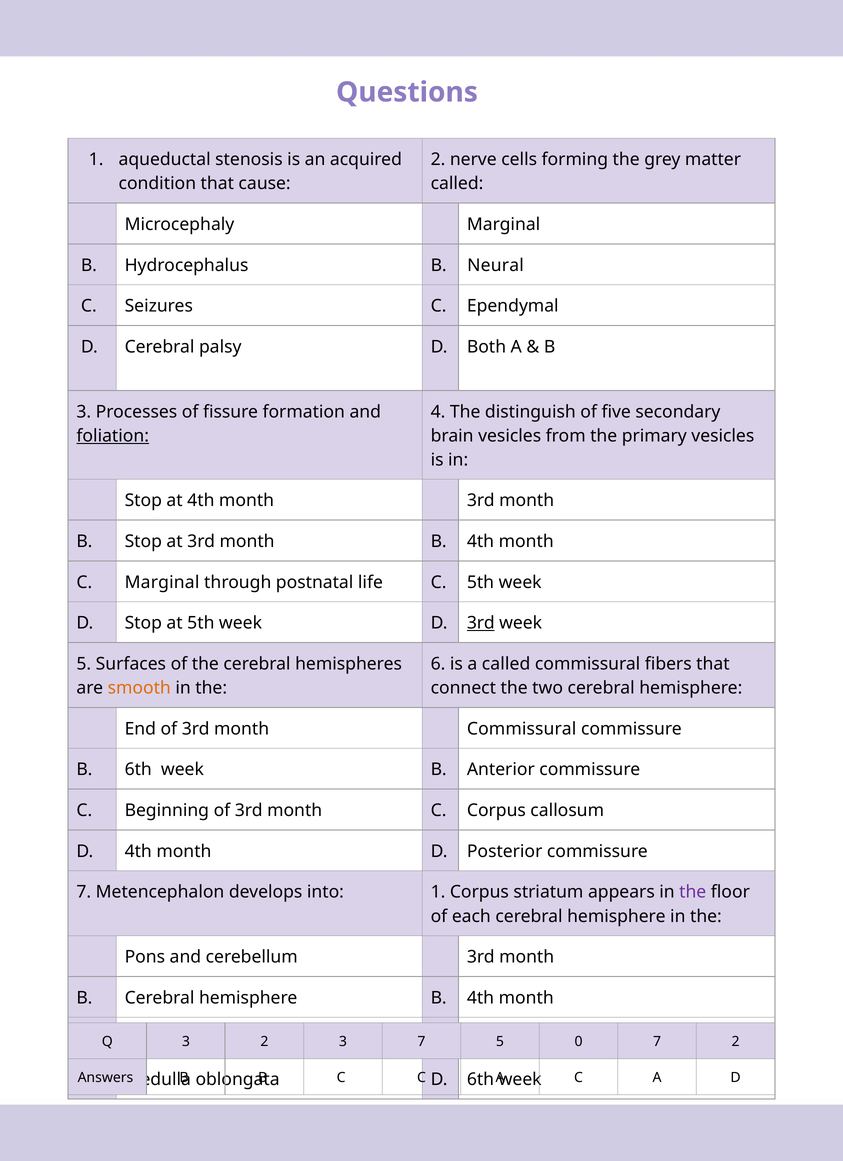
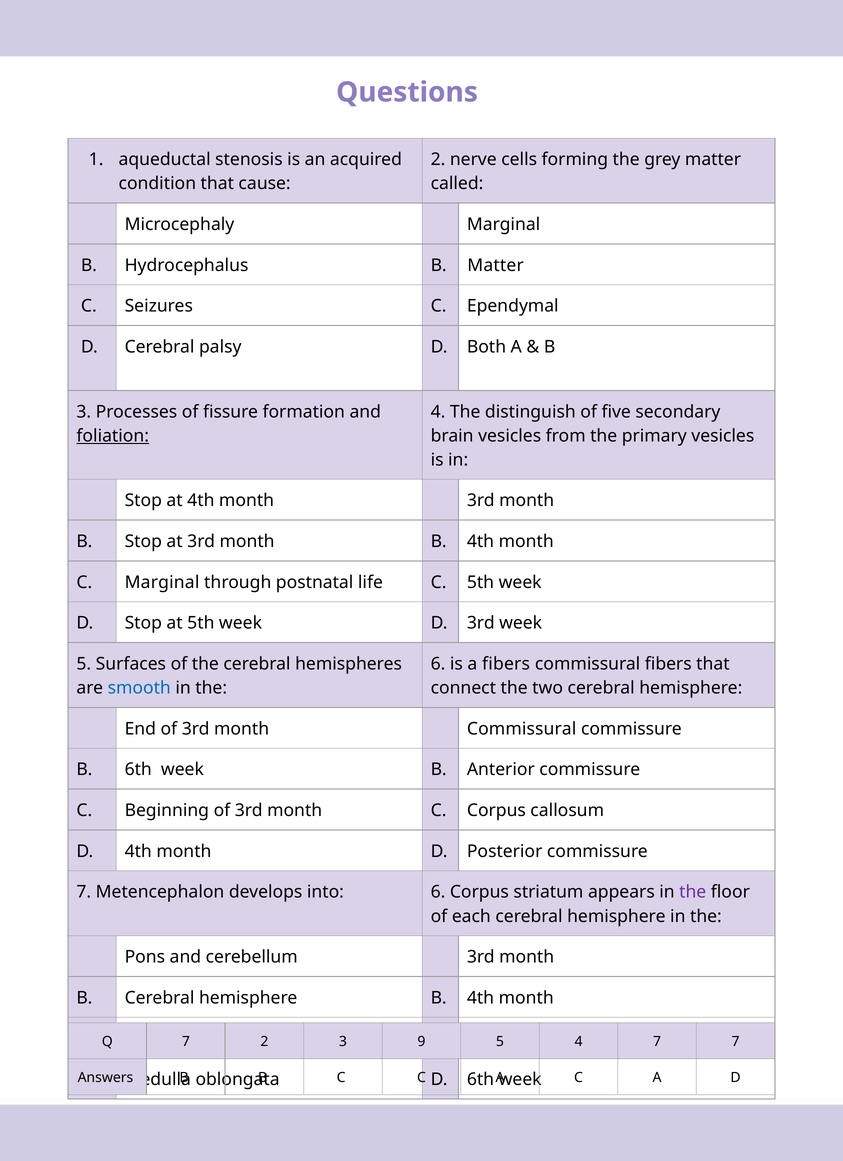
B Neural: Neural -> Matter
3rd at (481, 624) underline: present -> none
a called: called -> fibers
smooth colour: orange -> blue
into 1: 1 -> 6
Q 3: 3 -> 7
3 7: 7 -> 9
0 at (579, 1042): 0 -> 4
7 2: 2 -> 7
